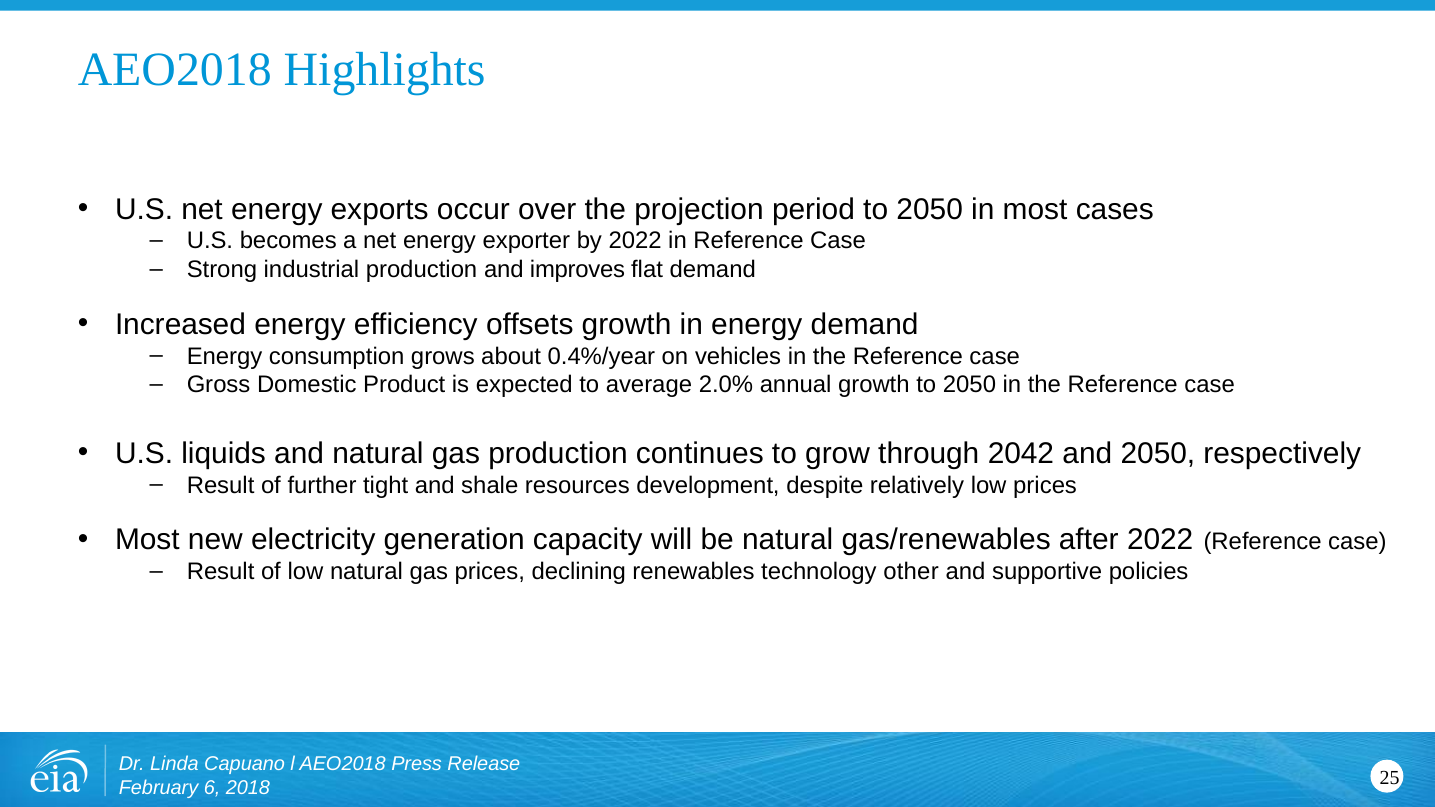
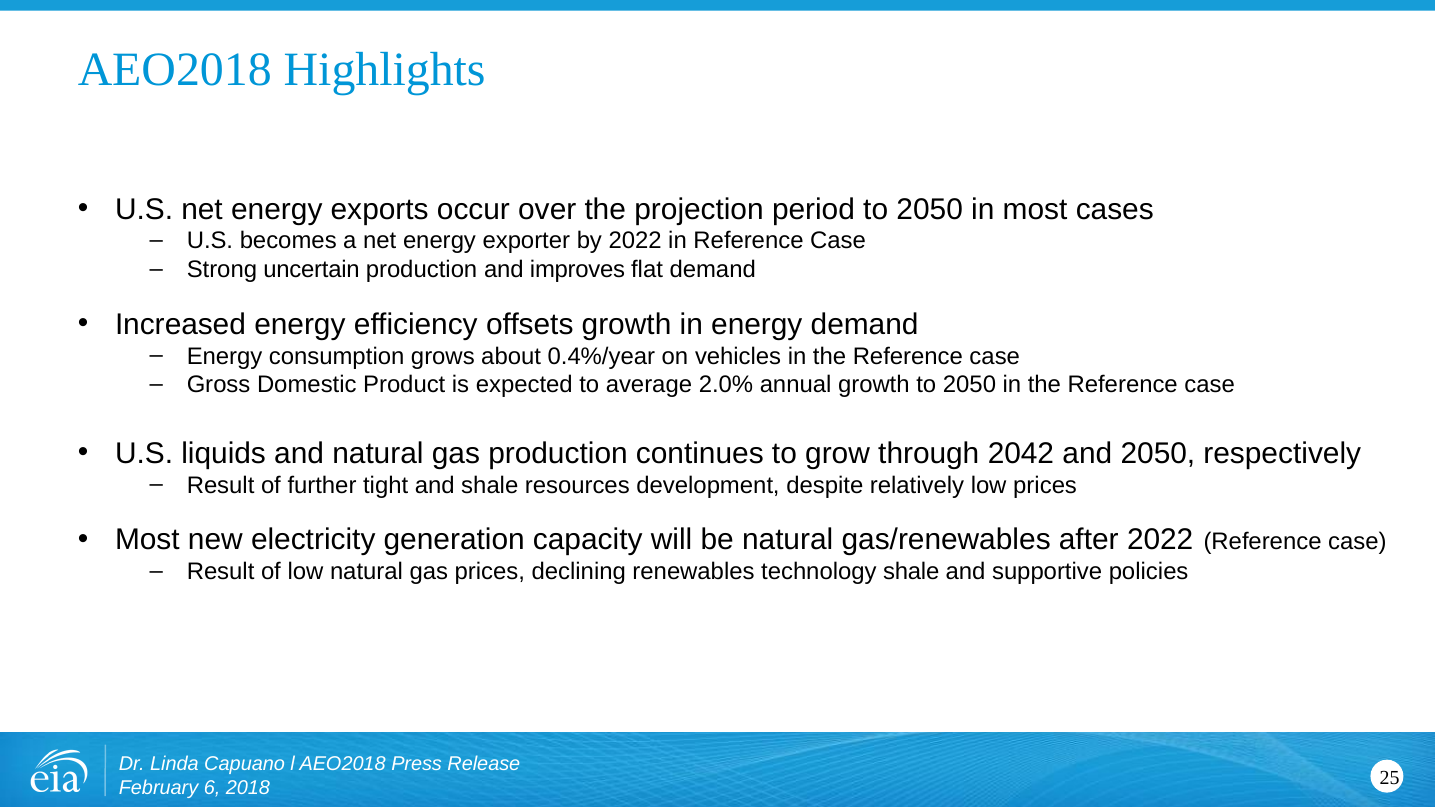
industrial: industrial -> uncertain
technology other: other -> shale
